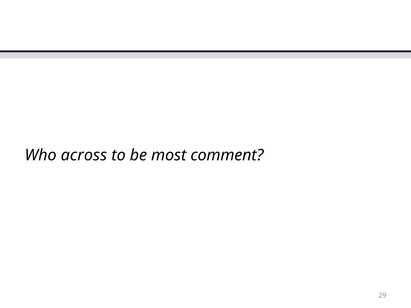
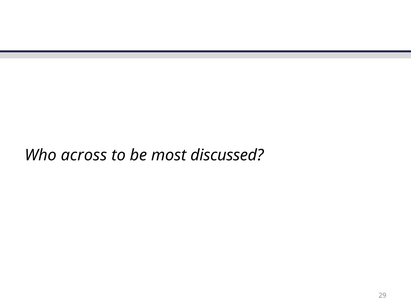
comment: comment -> discussed
